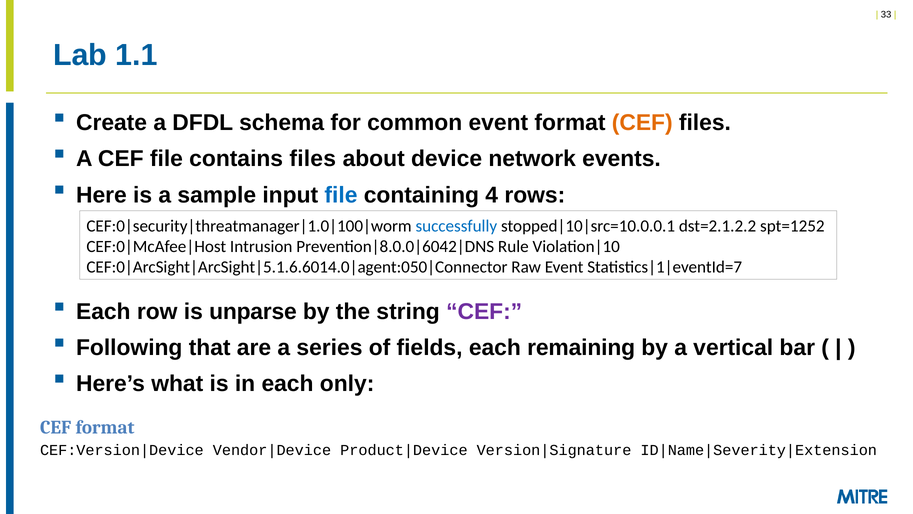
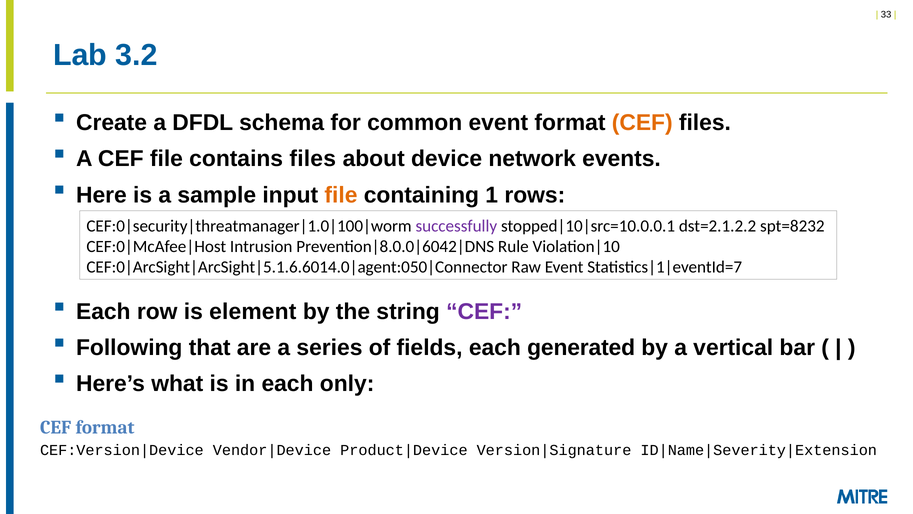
1.1: 1.1 -> 3.2
file at (341, 195) colour: blue -> orange
4: 4 -> 1
successfully colour: blue -> purple
spt=1252: spt=1252 -> spt=8232
unparse: unparse -> element
remaining: remaining -> generated
